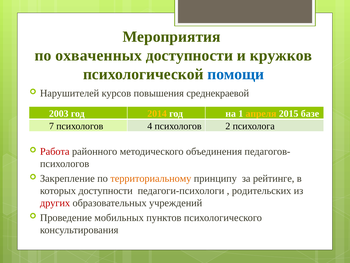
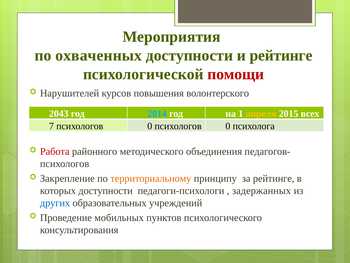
и кружков: кружков -> рейтинге
помощи colour: blue -> red
среднекраевой: среднекраевой -> волонтерского
2003: 2003 -> 2043
2014 colour: yellow -> light blue
базе: базе -> всех
7 психологов 4: 4 -> 0
2 at (228, 126): 2 -> 0
родительских: родительских -> задержанных
других colour: red -> blue
